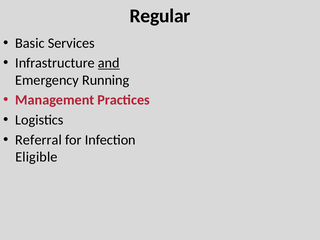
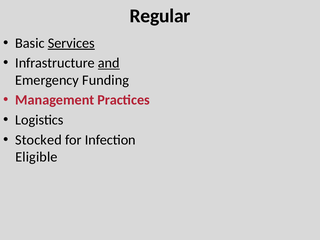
Services underline: none -> present
Running: Running -> Funding
Referral: Referral -> Stocked
